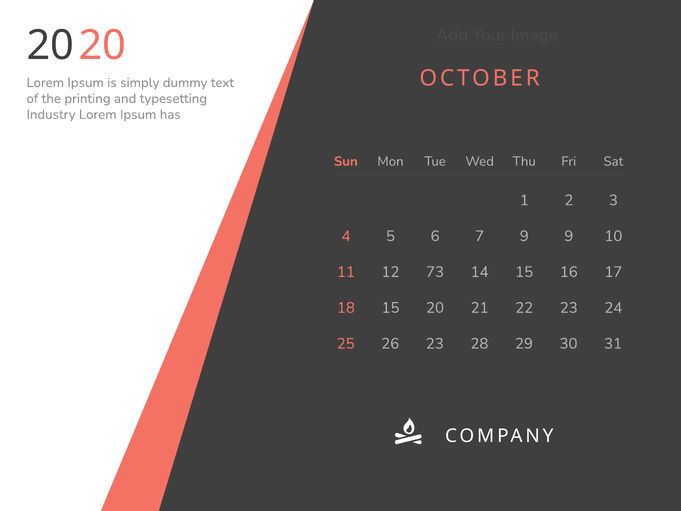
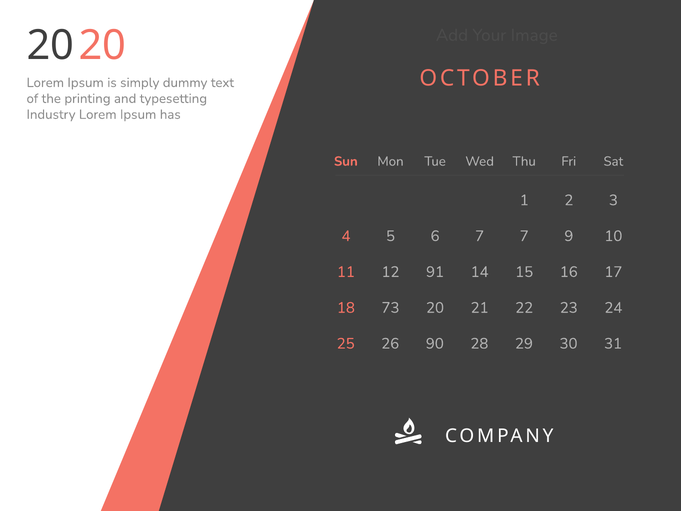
7 9: 9 -> 7
73: 73 -> 91
18 15: 15 -> 73
26 23: 23 -> 90
